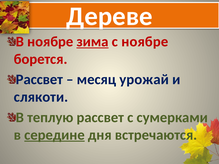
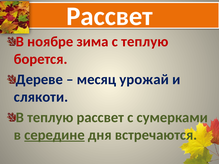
Дереве at (109, 16): Дереве -> Рассвет
зима underline: present -> none
с ноябре: ноябре -> теплую
Рассвет at (39, 80): Рассвет -> Дереве
